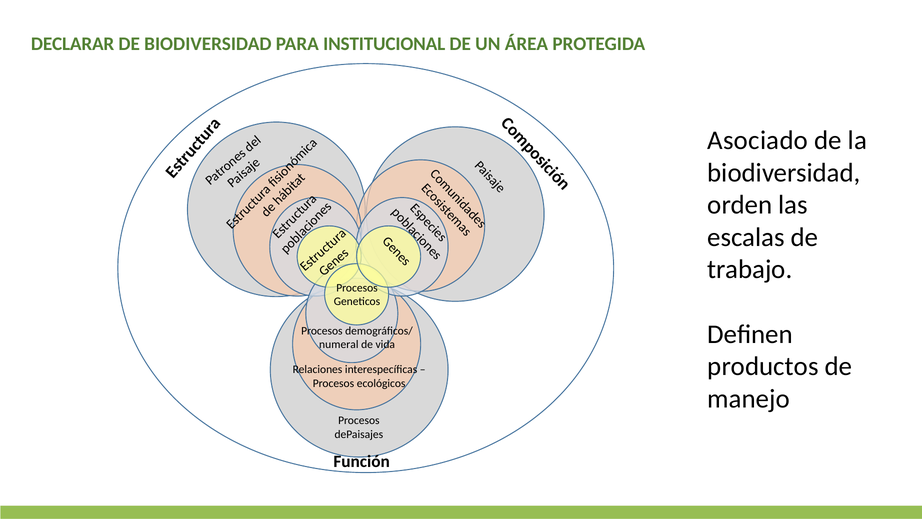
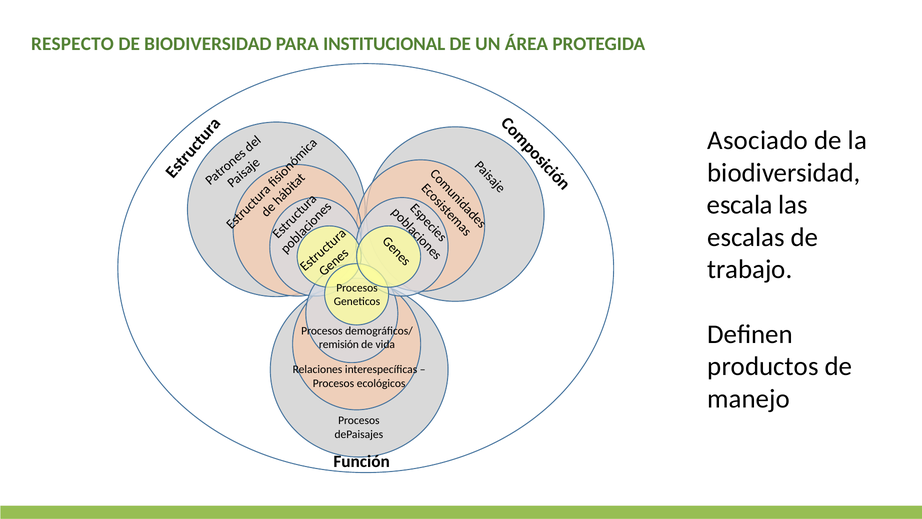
DECLARAR: DECLARAR -> RESPECTO
orden: orden -> escala
numeral: numeral -> remisión
